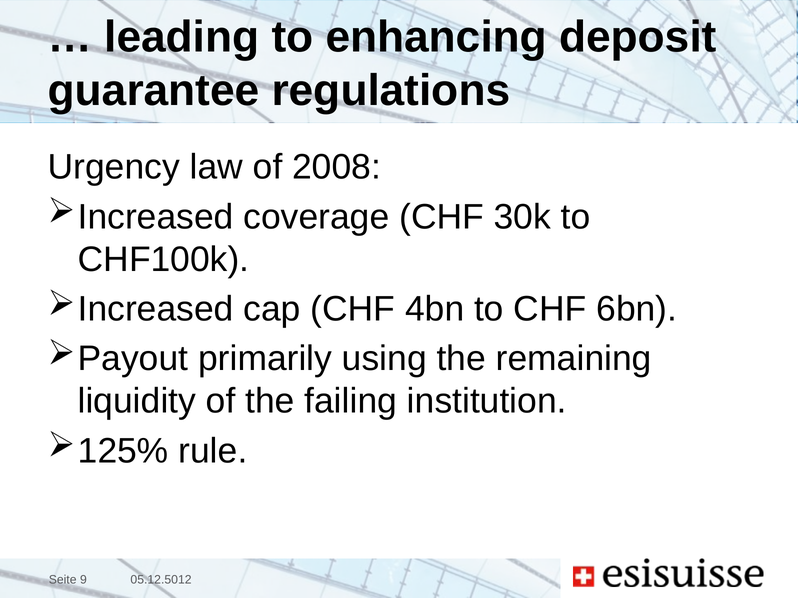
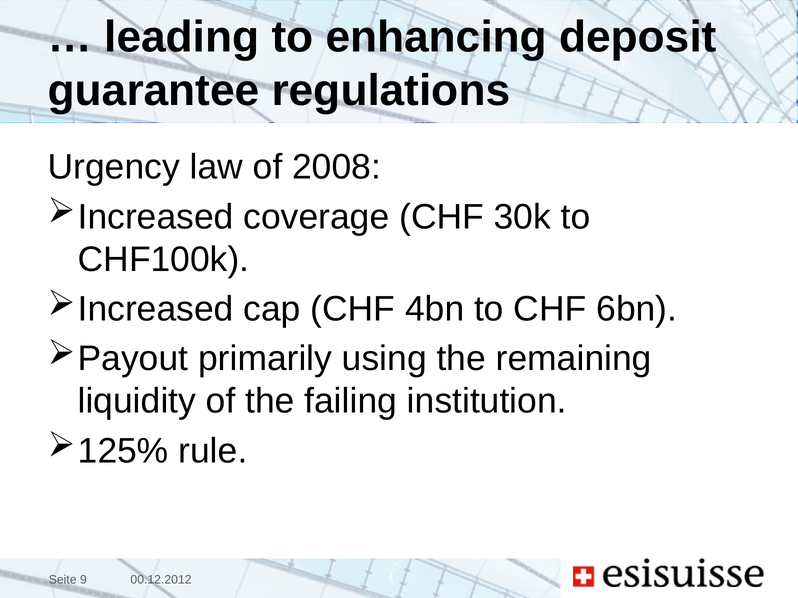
05.12.5012: 05.12.5012 -> 00.12.2012
